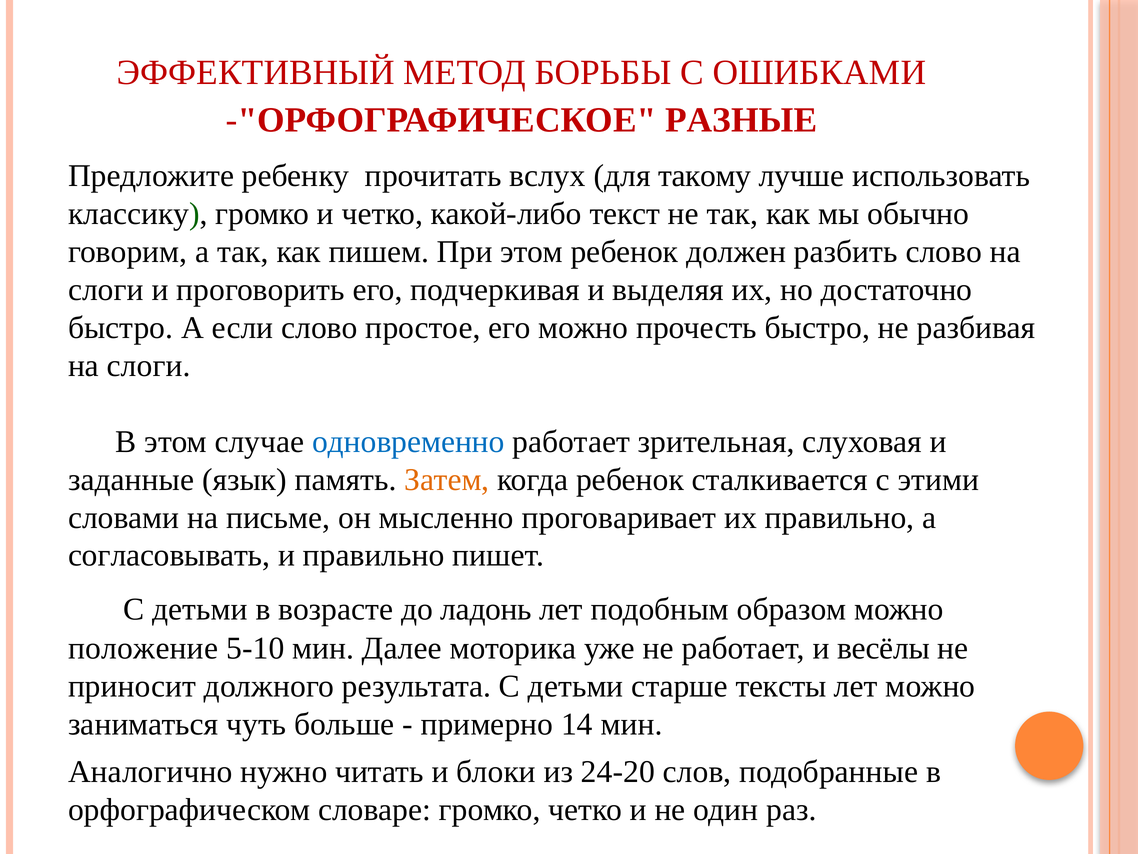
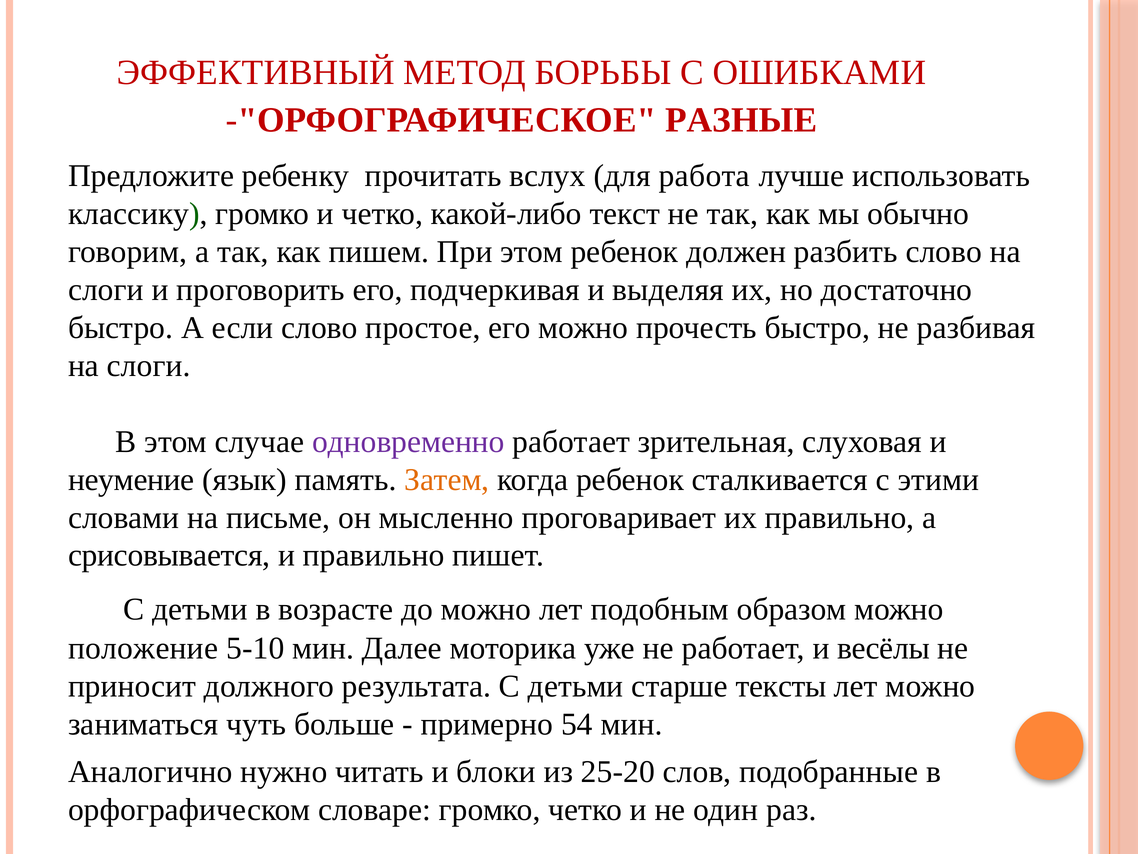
такому: такому -> работа
одновременно colour: blue -> purple
заданные: заданные -> неумение
согласовывать: согласовывать -> срисовывается
до ладонь: ладонь -> можно
14: 14 -> 54
24-20: 24-20 -> 25-20
